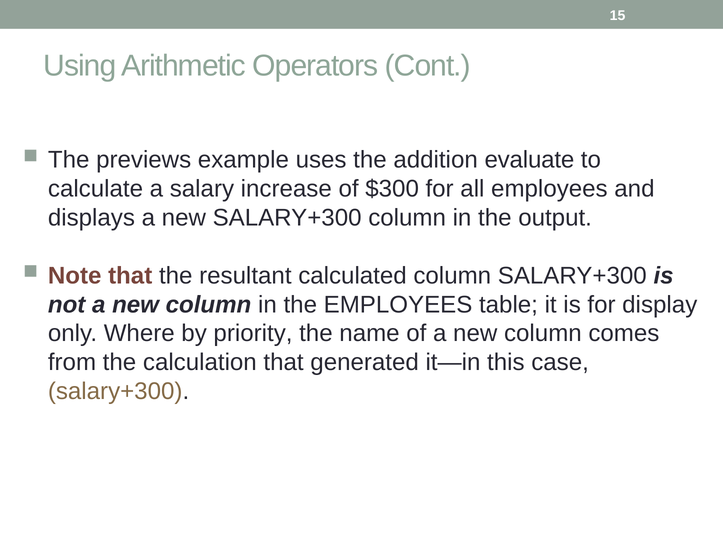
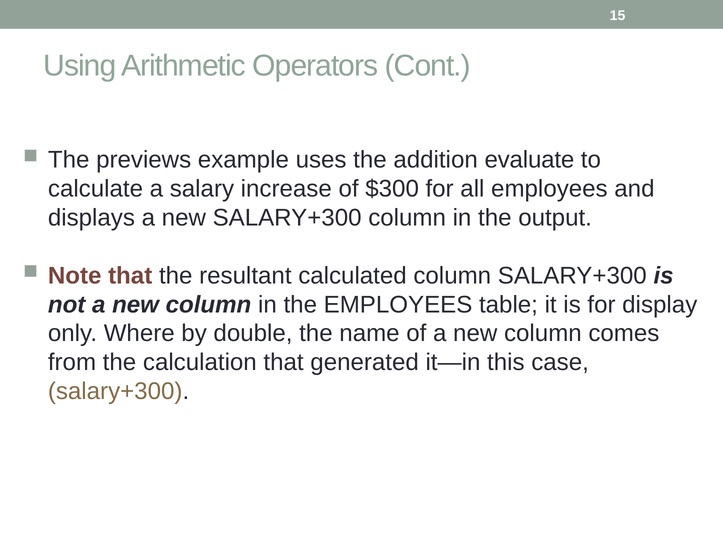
priority: priority -> double
